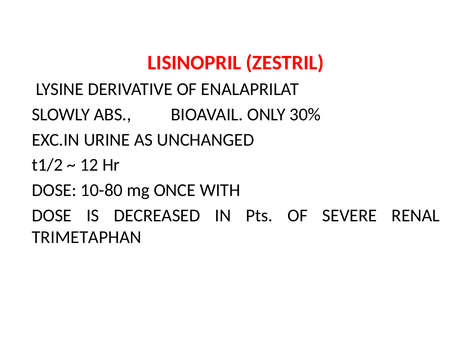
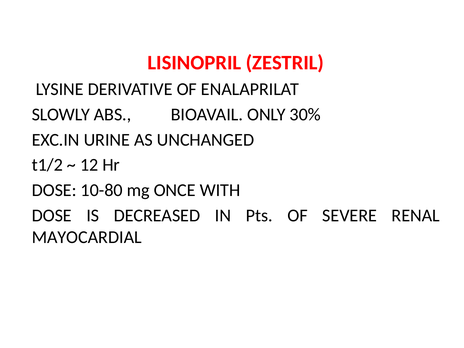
TRIMETAPHAN: TRIMETAPHAN -> MAYOCARDIAL
